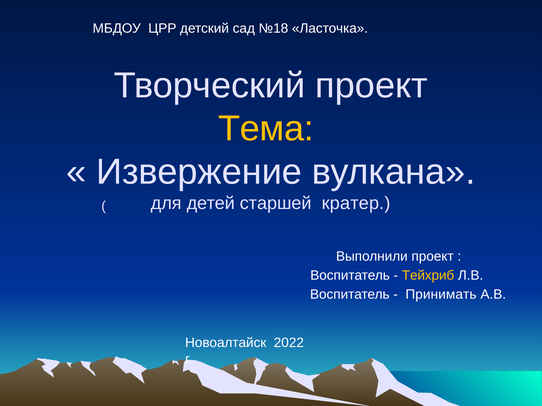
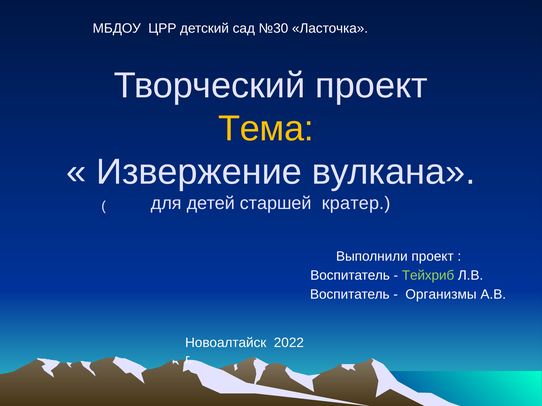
№18: №18 -> №30
Тейхриб colour: yellow -> light green
Принимать: Принимать -> Организмы
